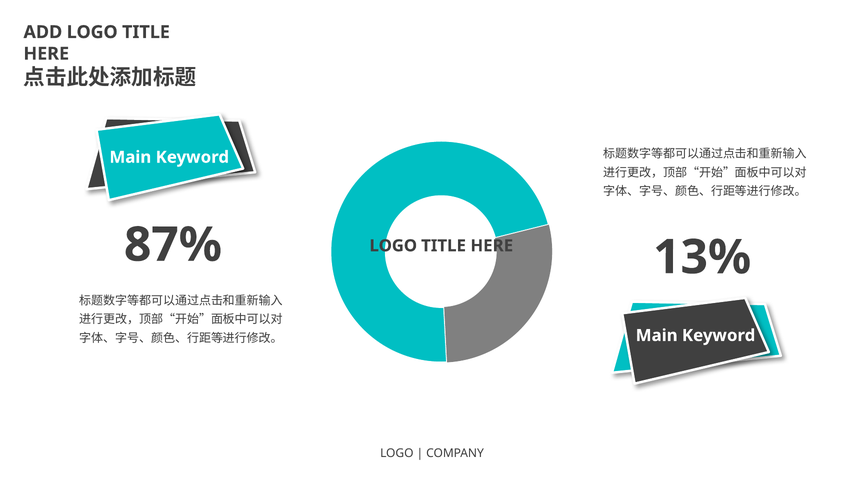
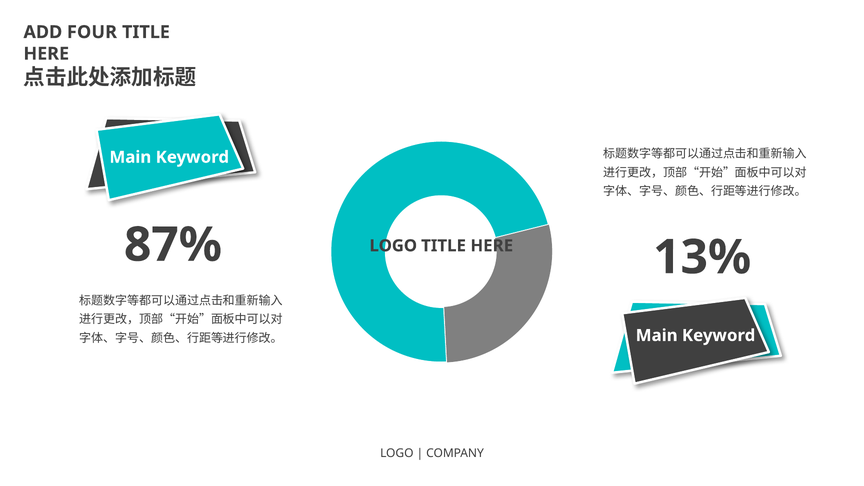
ADD LOGO: LOGO -> FOUR
